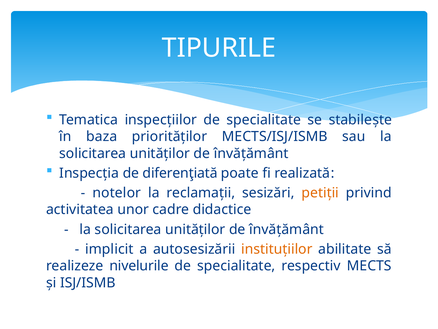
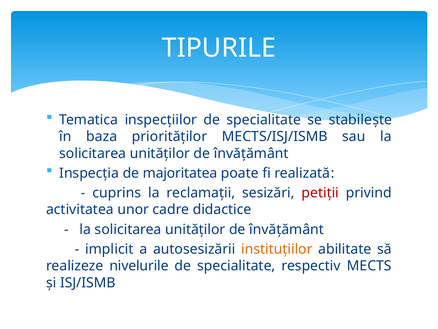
diferenţiată: diferenţiată -> majoritatea
notelor: notelor -> cuprins
petiții colour: orange -> red
